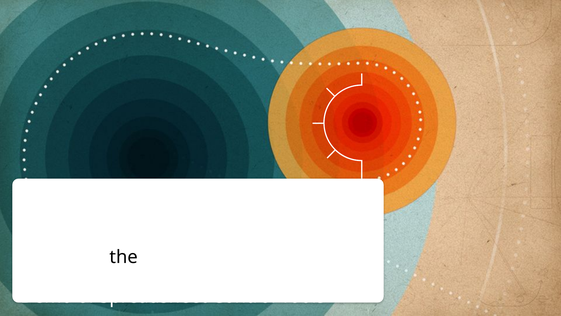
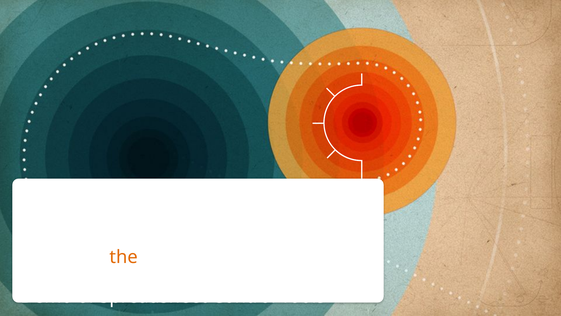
the colour: black -> orange
